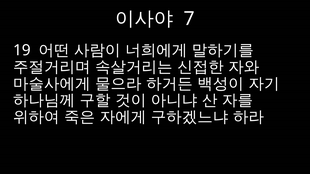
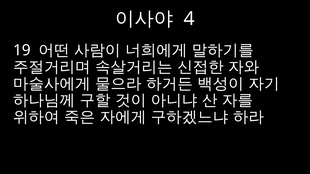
7: 7 -> 4
